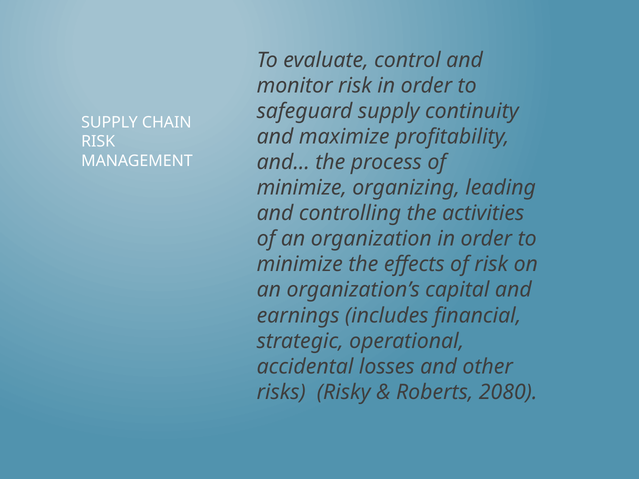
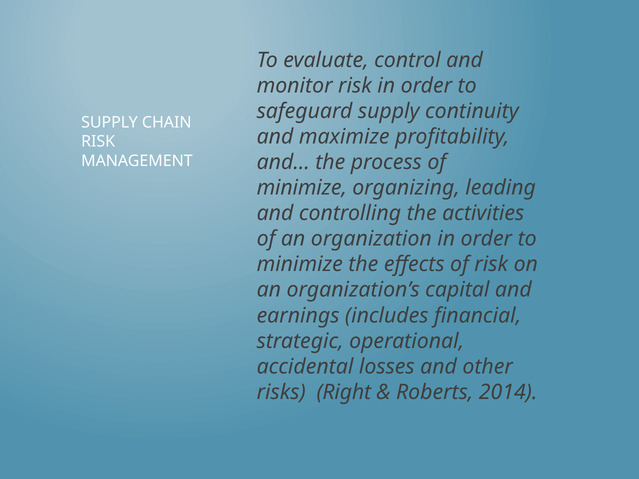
Risky: Risky -> Right
2080: 2080 -> 2014
